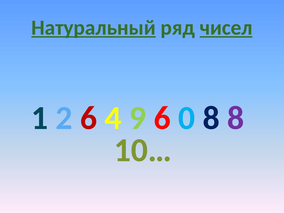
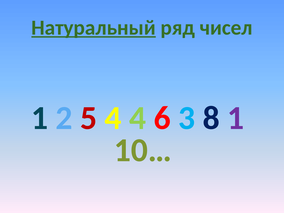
чисел underline: present -> none
2 6: 6 -> 5
4 9: 9 -> 4
0: 0 -> 3
8 8: 8 -> 1
